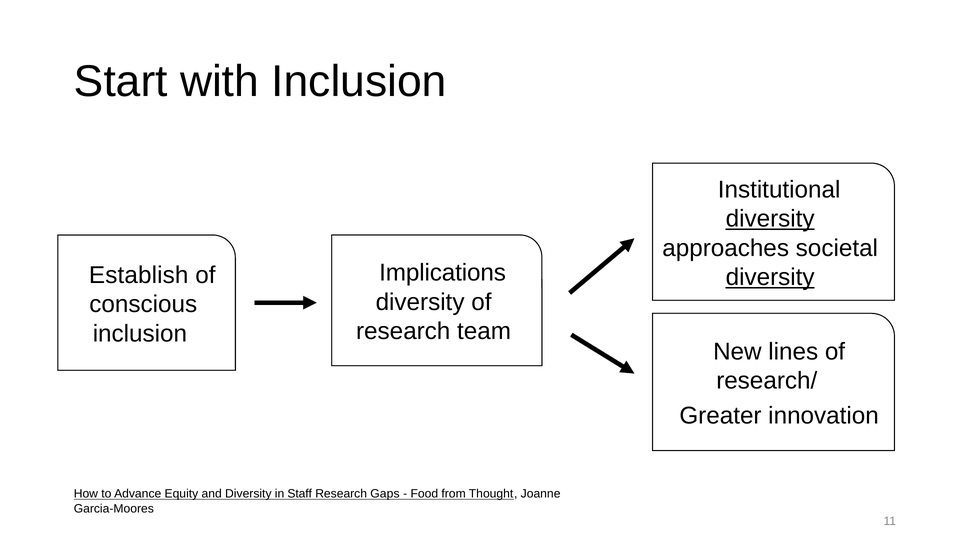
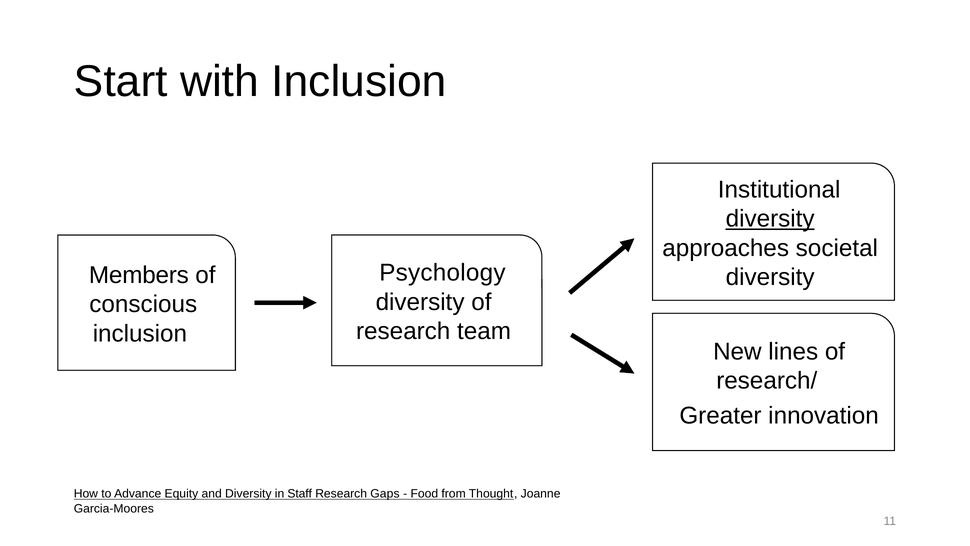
Implications: Implications -> Psychology
Establish: Establish -> Members
diversity at (770, 277) underline: present -> none
